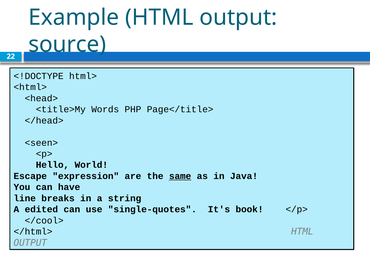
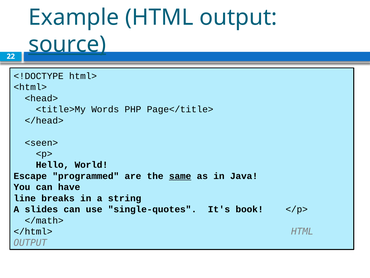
source underline: none -> present
expression: expression -> programmed
edited: edited -> slides
</cool>: </cool> -> </math>
